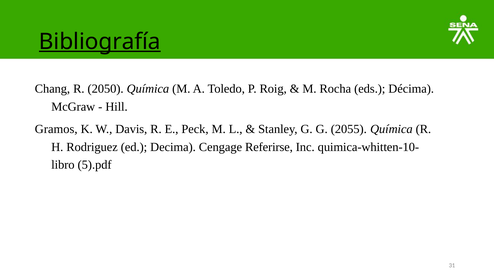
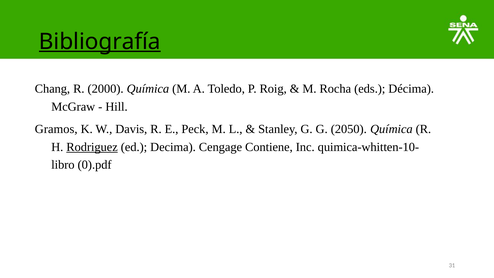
2050: 2050 -> 2000
2055: 2055 -> 2050
Rodriguez underline: none -> present
Referirse: Referirse -> Contiene
5).pdf: 5).pdf -> 0).pdf
